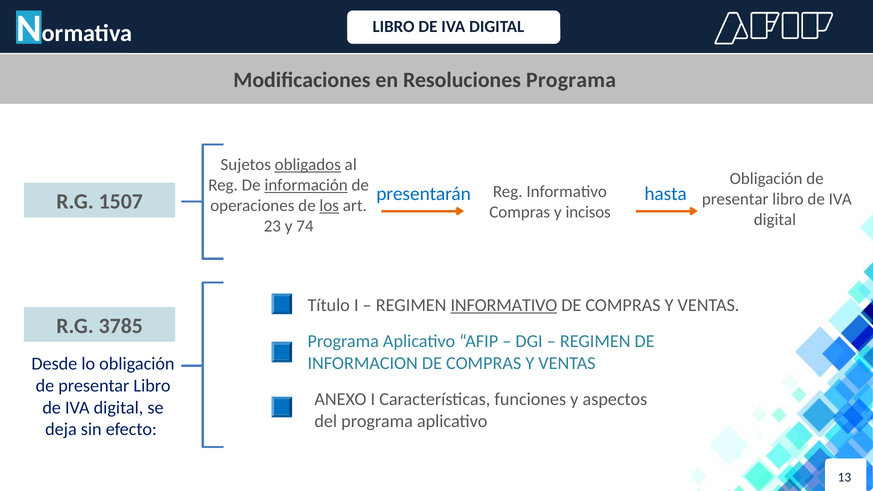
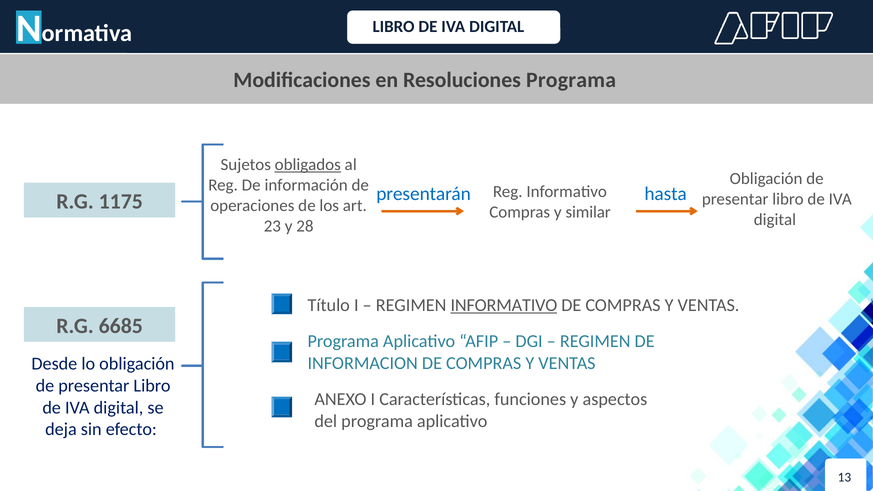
información underline: present -> none
1507: 1507 -> 1175
los underline: present -> none
incisos: incisos -> similar
74: 74 -> 28
3785: 3785 -> 6685
